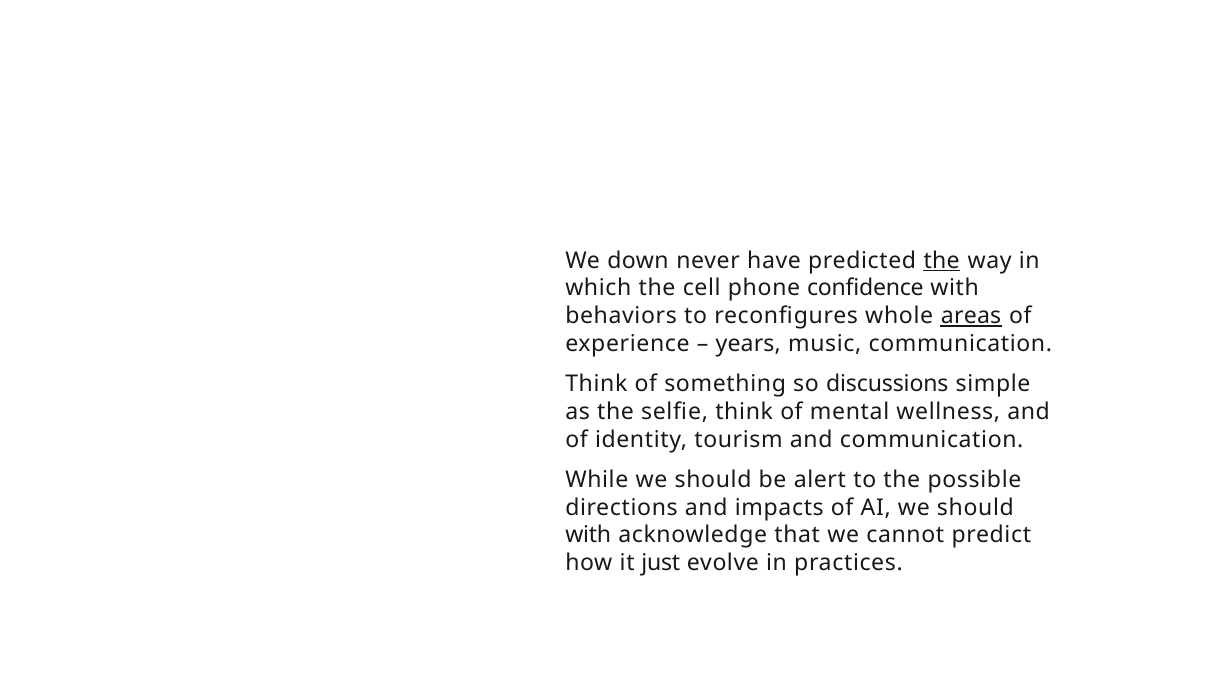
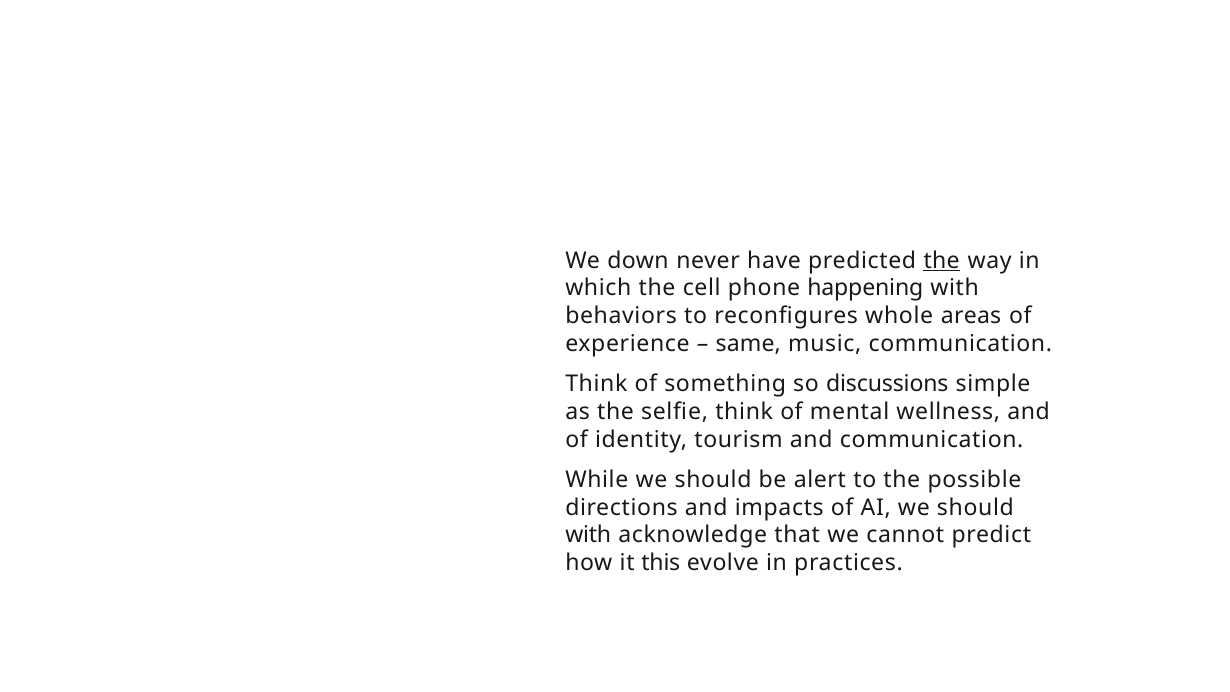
confidence: confidence -> happening
areas underline: present -> none
years: years -> same
just: just -> this
